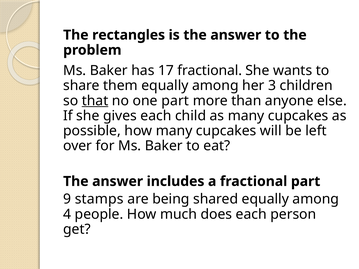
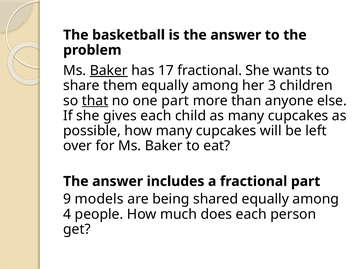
rectangles: rectangles -> basketball
Baker at (109, 71) underline: none -> present
stamps: stamps -> models
